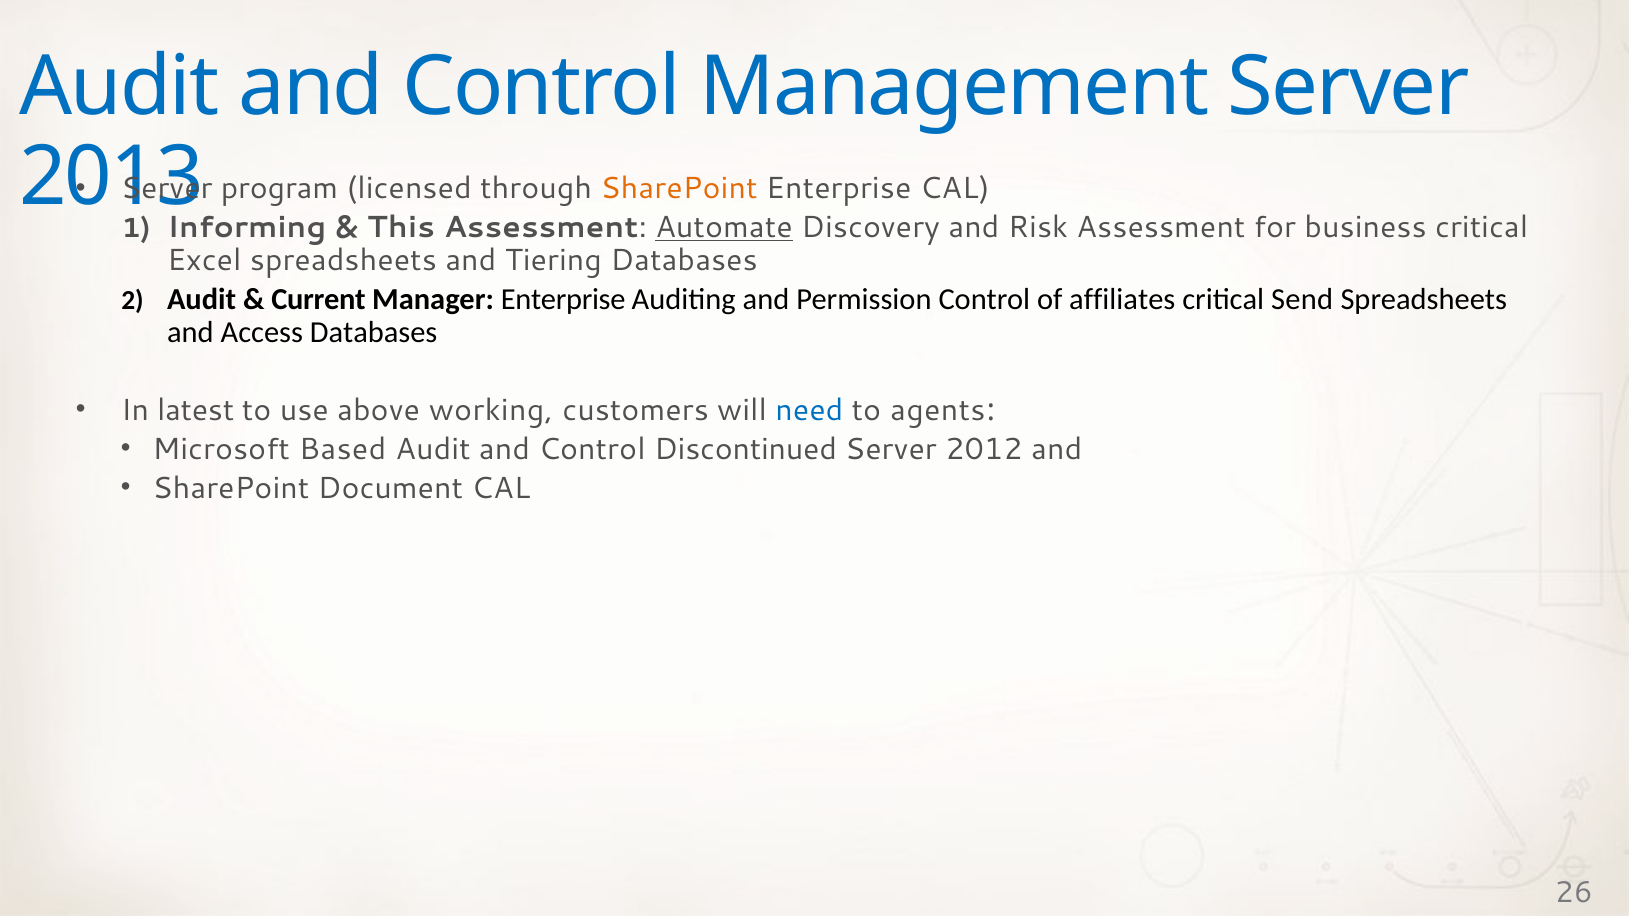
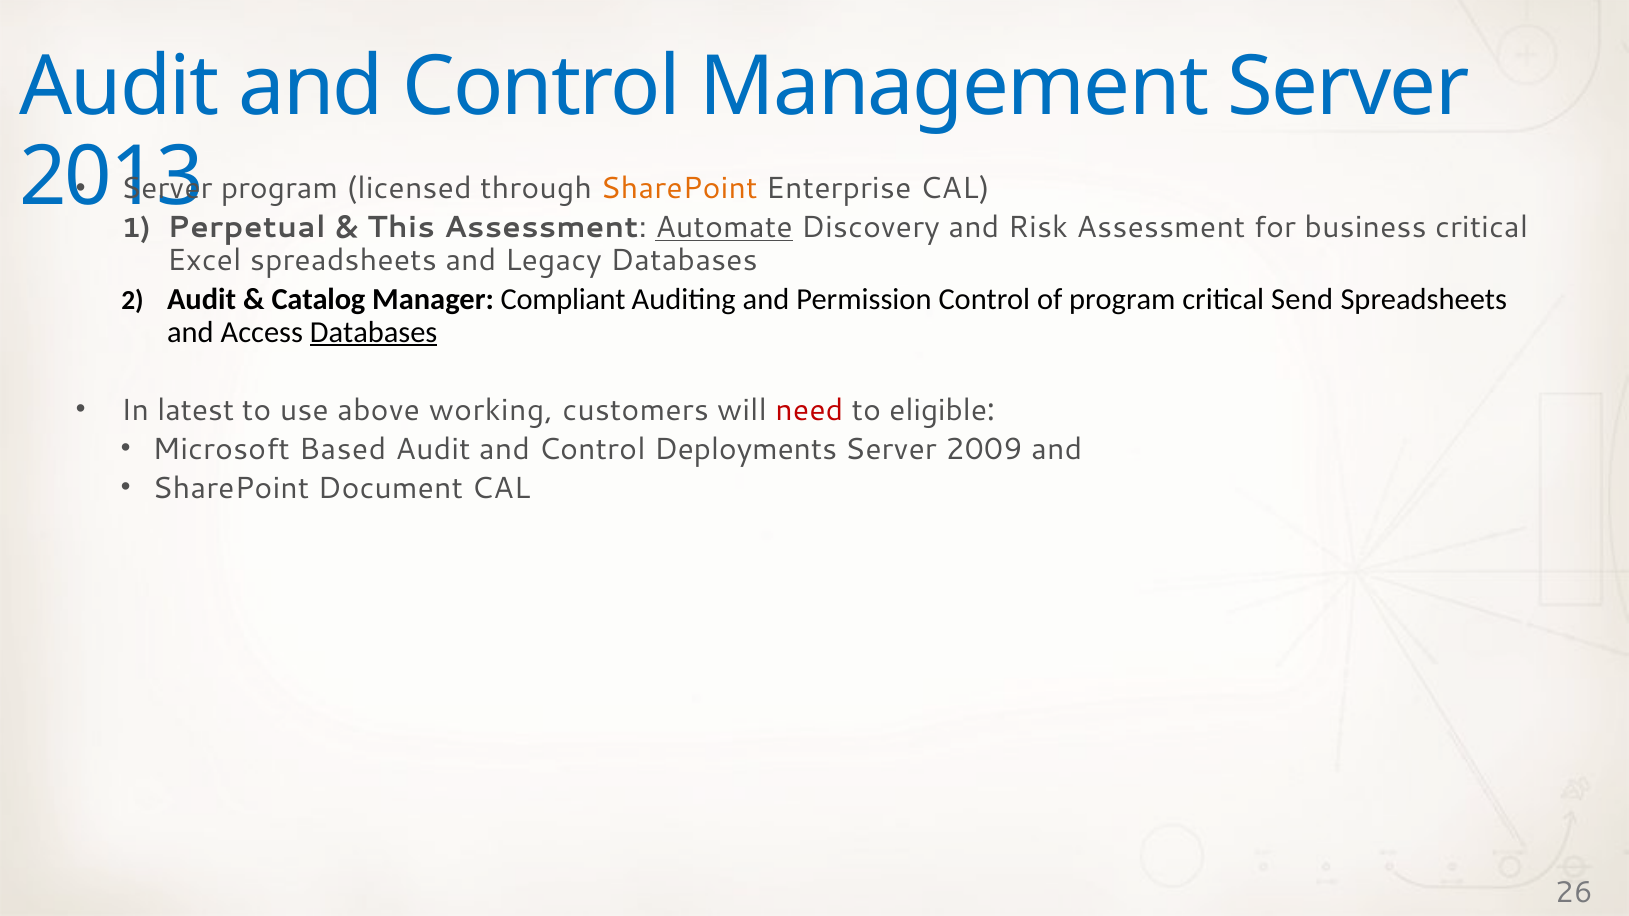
Informing: Informing -> Perpetual
Tiering: Tiering -> Legacy
Current: Current -> Catalog
Manager Enterprise: Enterprise -> Compliant
of affiliates: affiliates -> program
Databases at (374, 332) underline: none -> present
need colour: blue -> red
agents: agents -> eligible
Discontinued: Discontinued -> Deployments
2012: 2012 -> 2009
